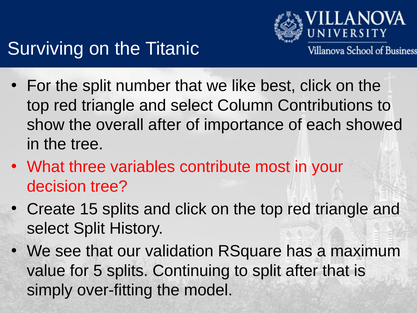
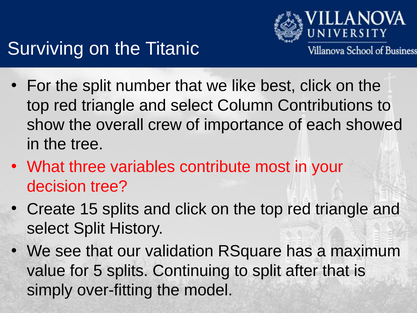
overall after: after -> crew
